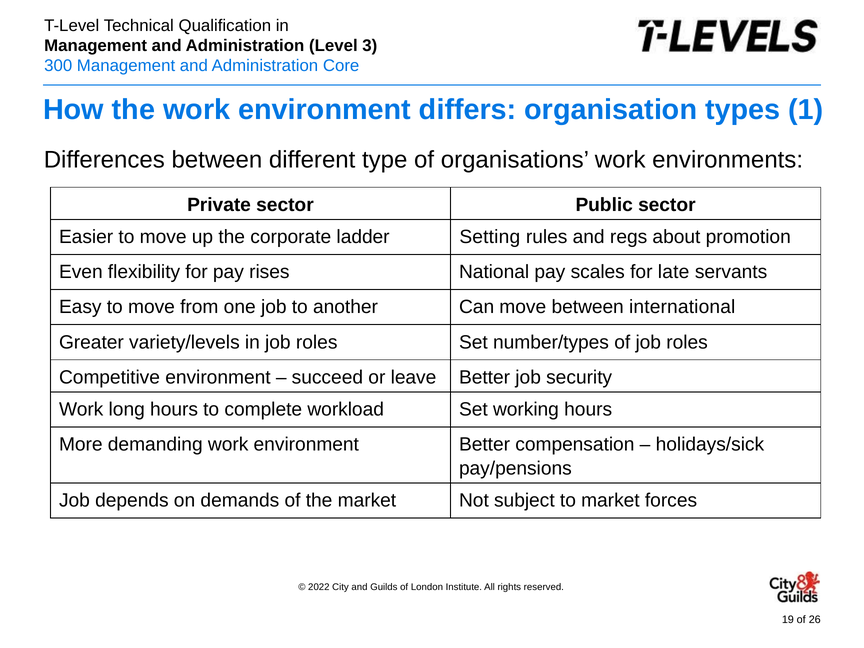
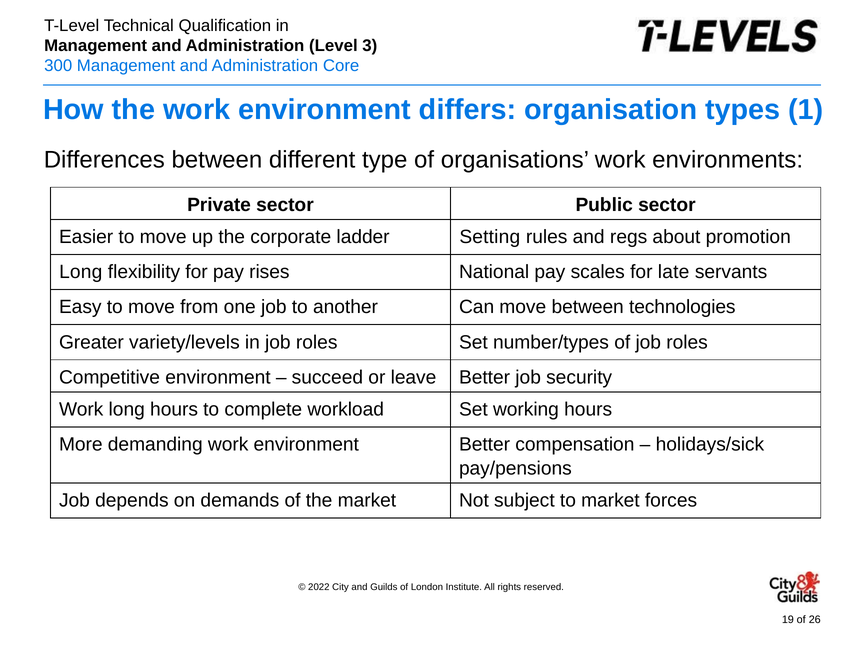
Even at (81, 272): Even -> Long
international: international -> technologies
